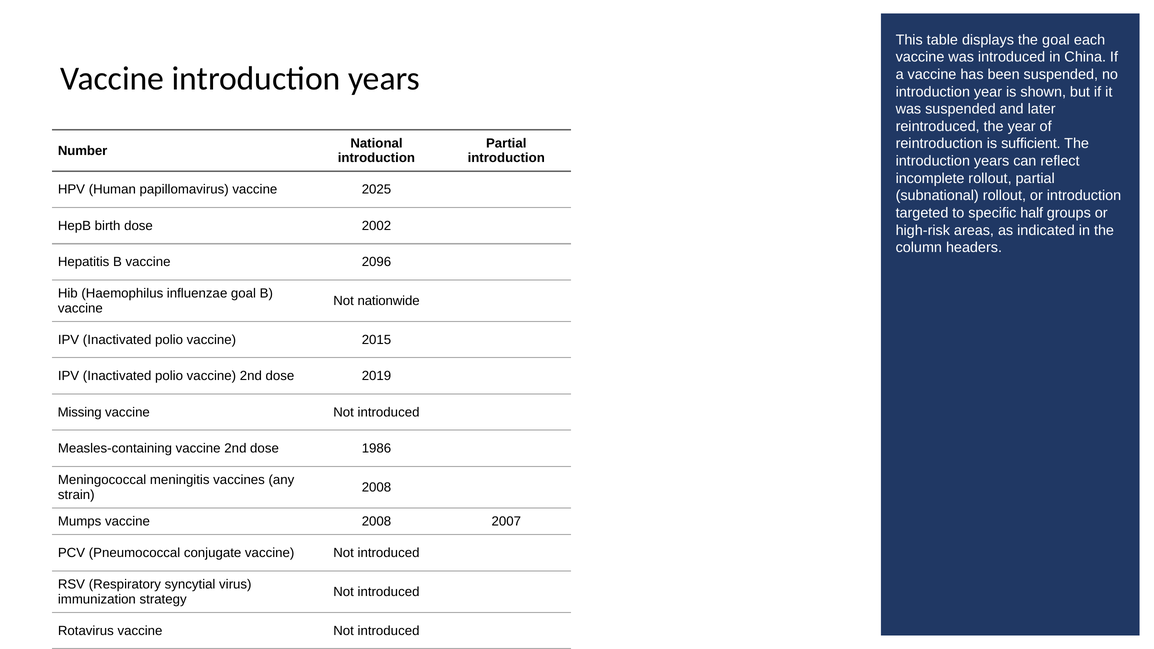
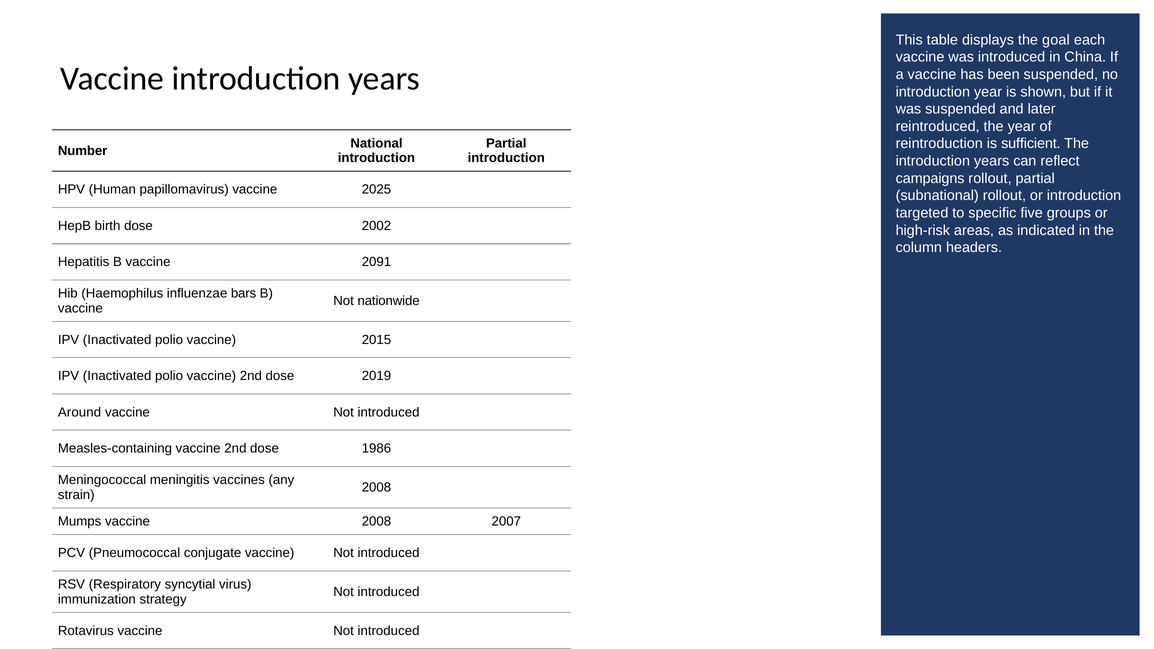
incomplete: incomplete -> campaigns
half: half -> five
2096: 2096 -> 2091
influenzae goal: goal -> bars
Missing: Missing -> Around
